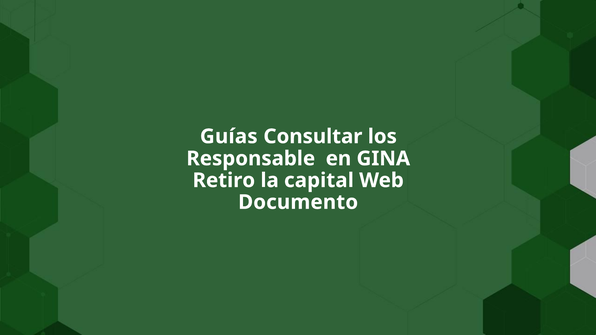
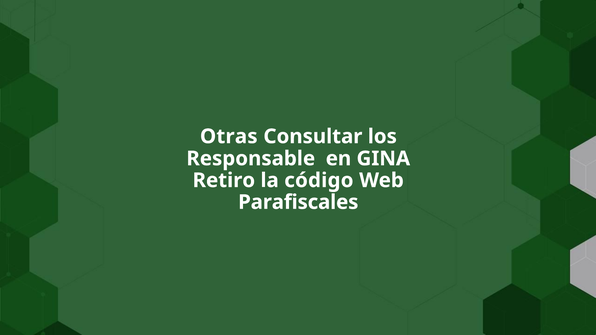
Guías: Guías -> Otras
capital: capital -> código
Documento: Documento -> Parafiscales
